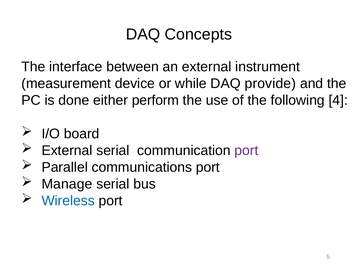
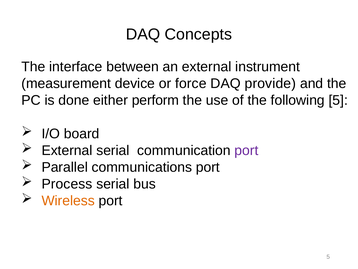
while: while -> force
following 4: 4 -> 5
Manage: Manage -> Process
Wireless colour: blue -> orange
